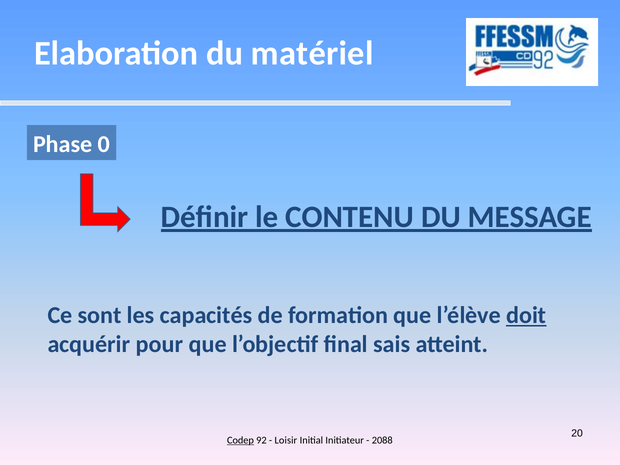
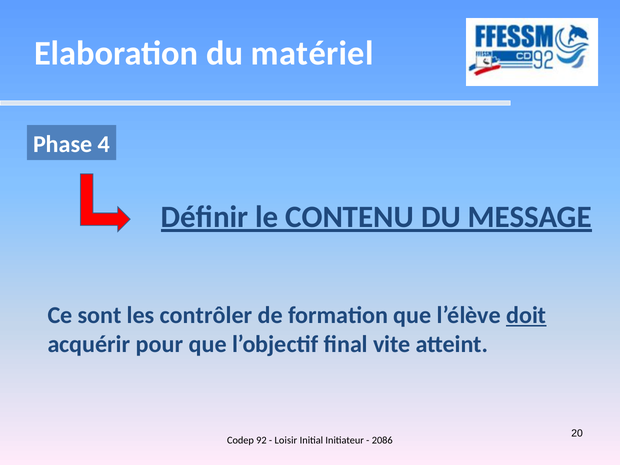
0: 0 -> 4
capacités: capacités -> contrôler
sais: sais -> vite
Codep underline: present -> none
2088: 2088 -> 2086
